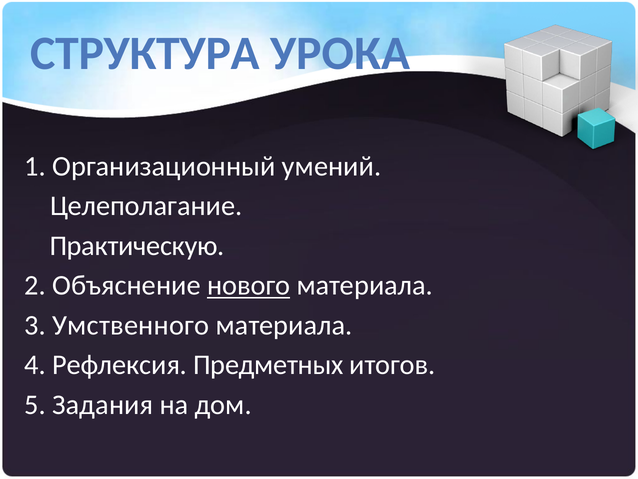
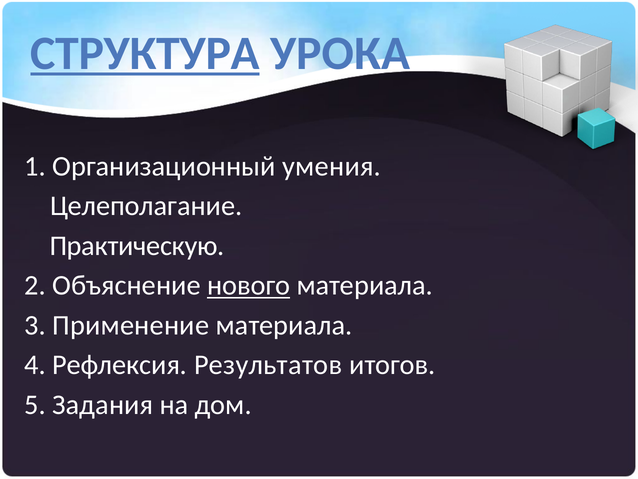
СТРУКТУРА underline: none -> present
умений: умений -> умения
Умственного: Умственного -> Применение
Предметных: Предметных -> Результатов
